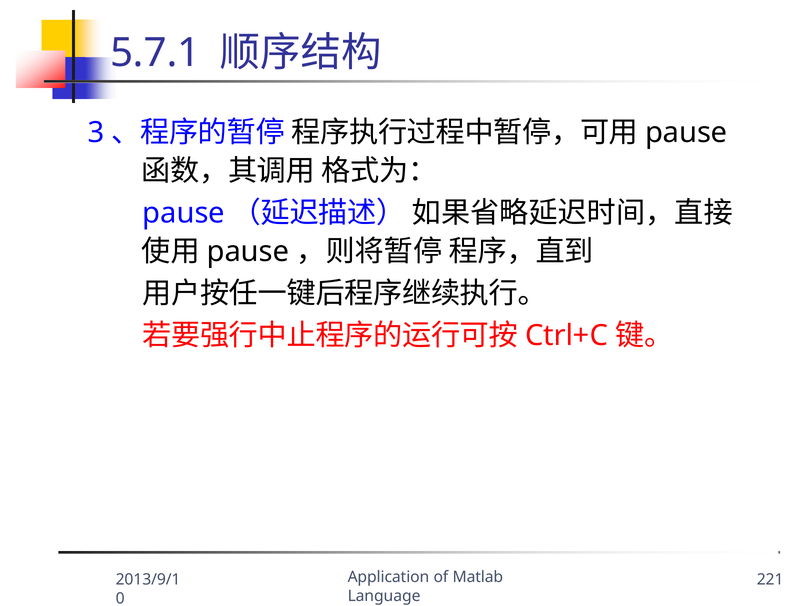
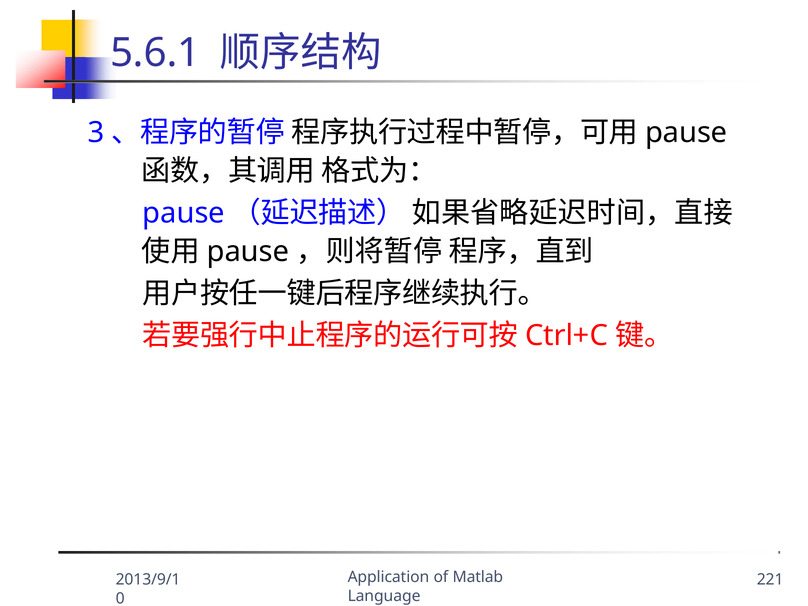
5.7.1: 5.7.1 -> 5.6.1
